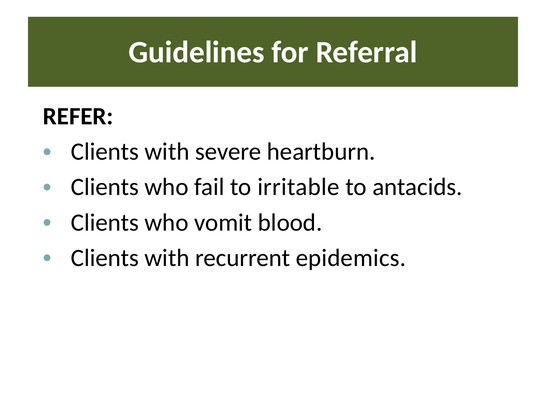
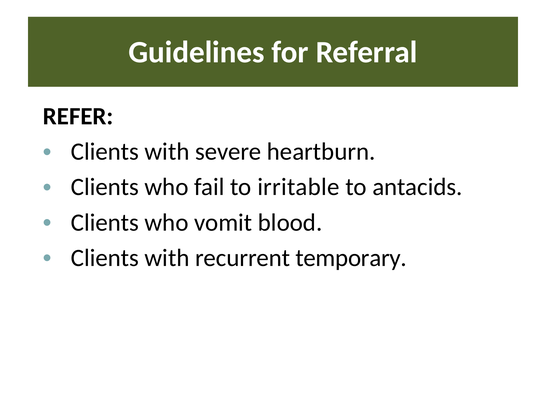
epidemics: epidemics -> temporary
